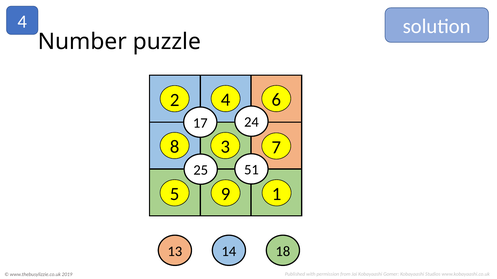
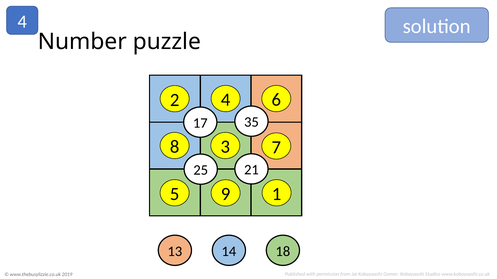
24: 24 -> 35
51: 51 -> 21
